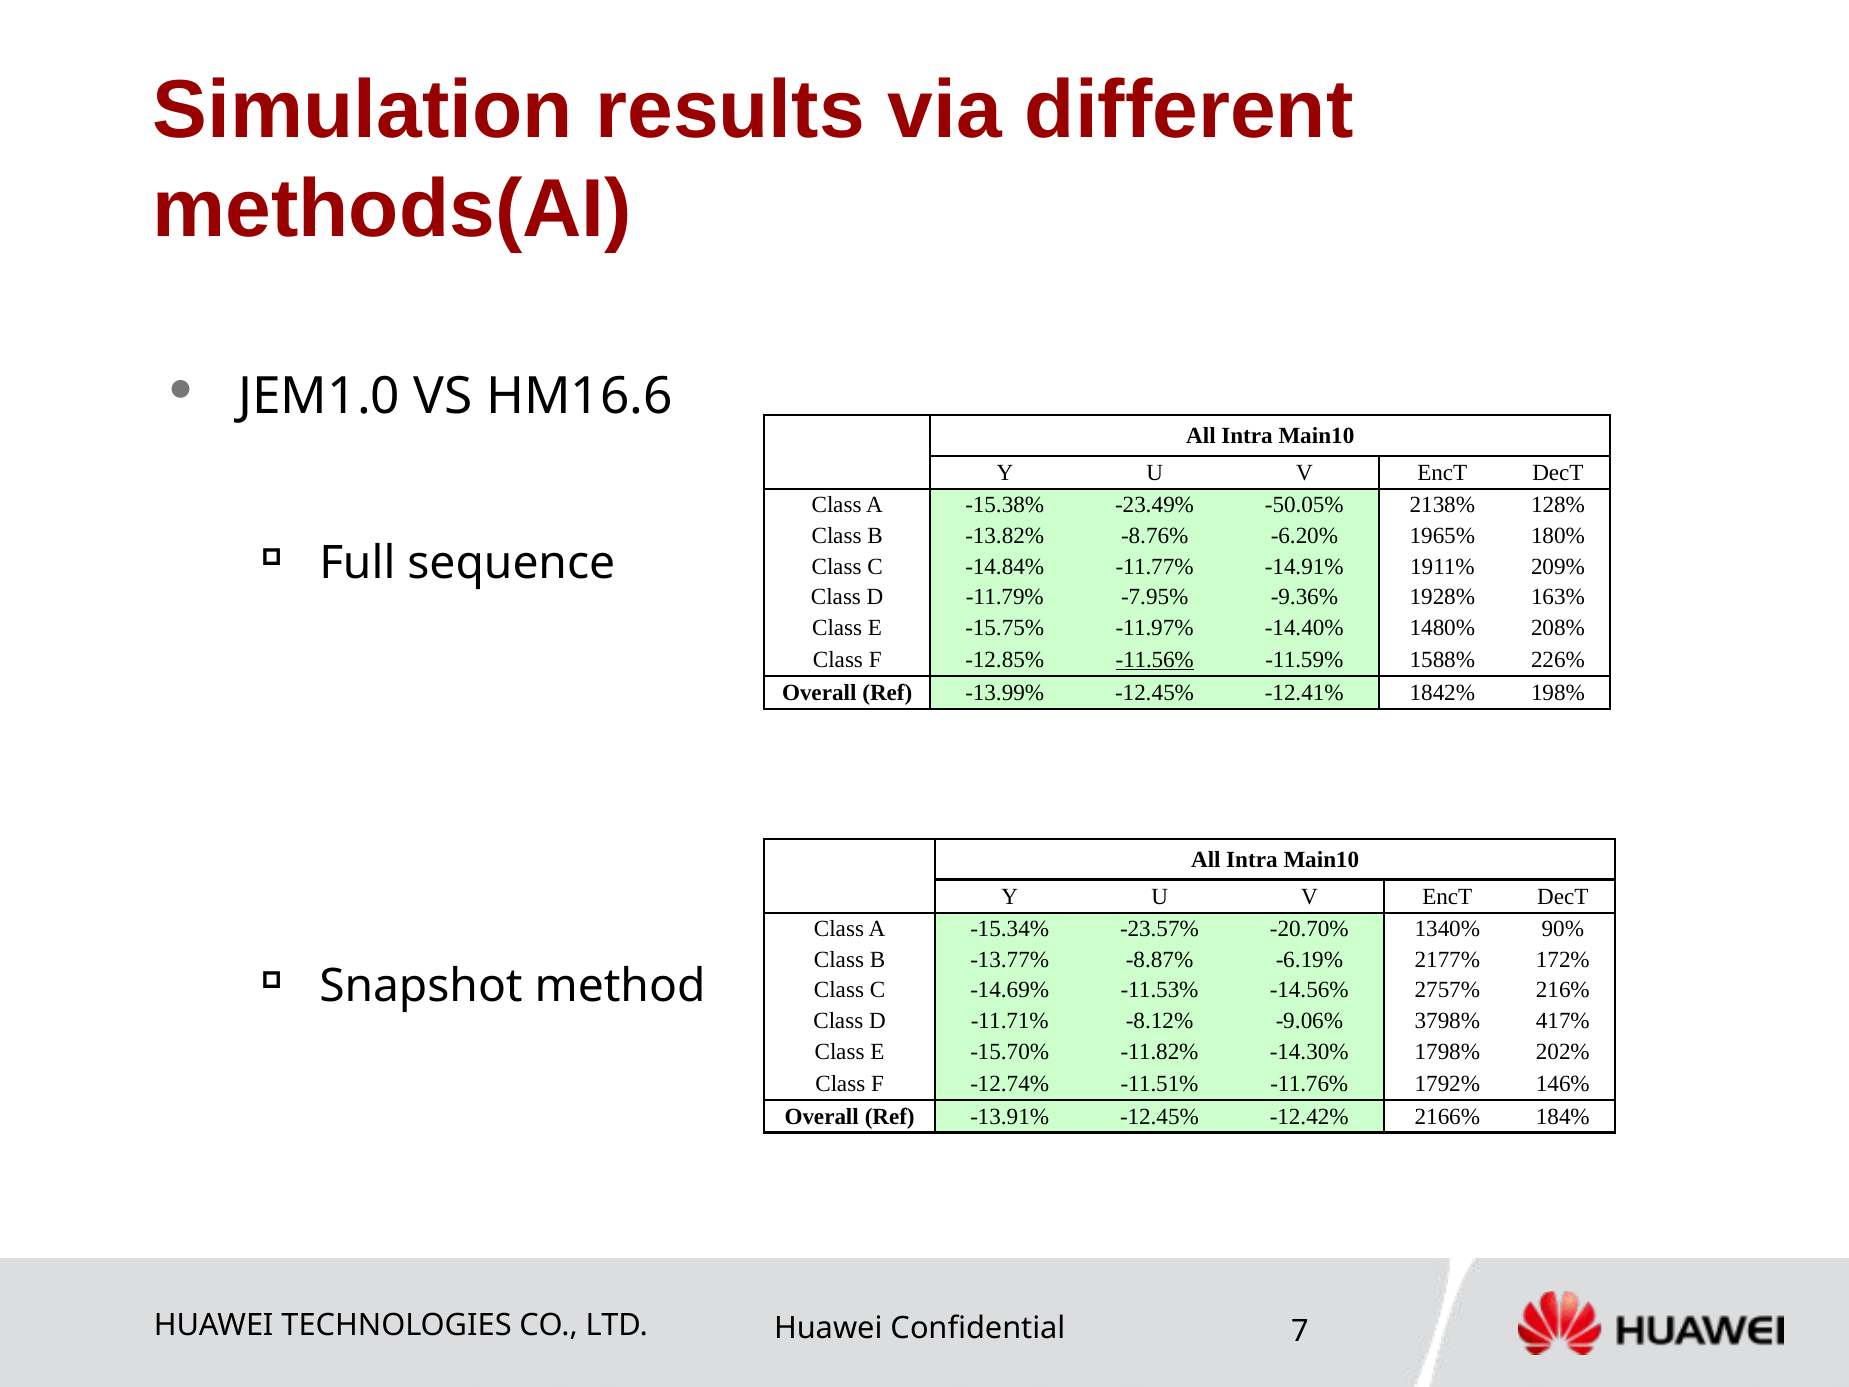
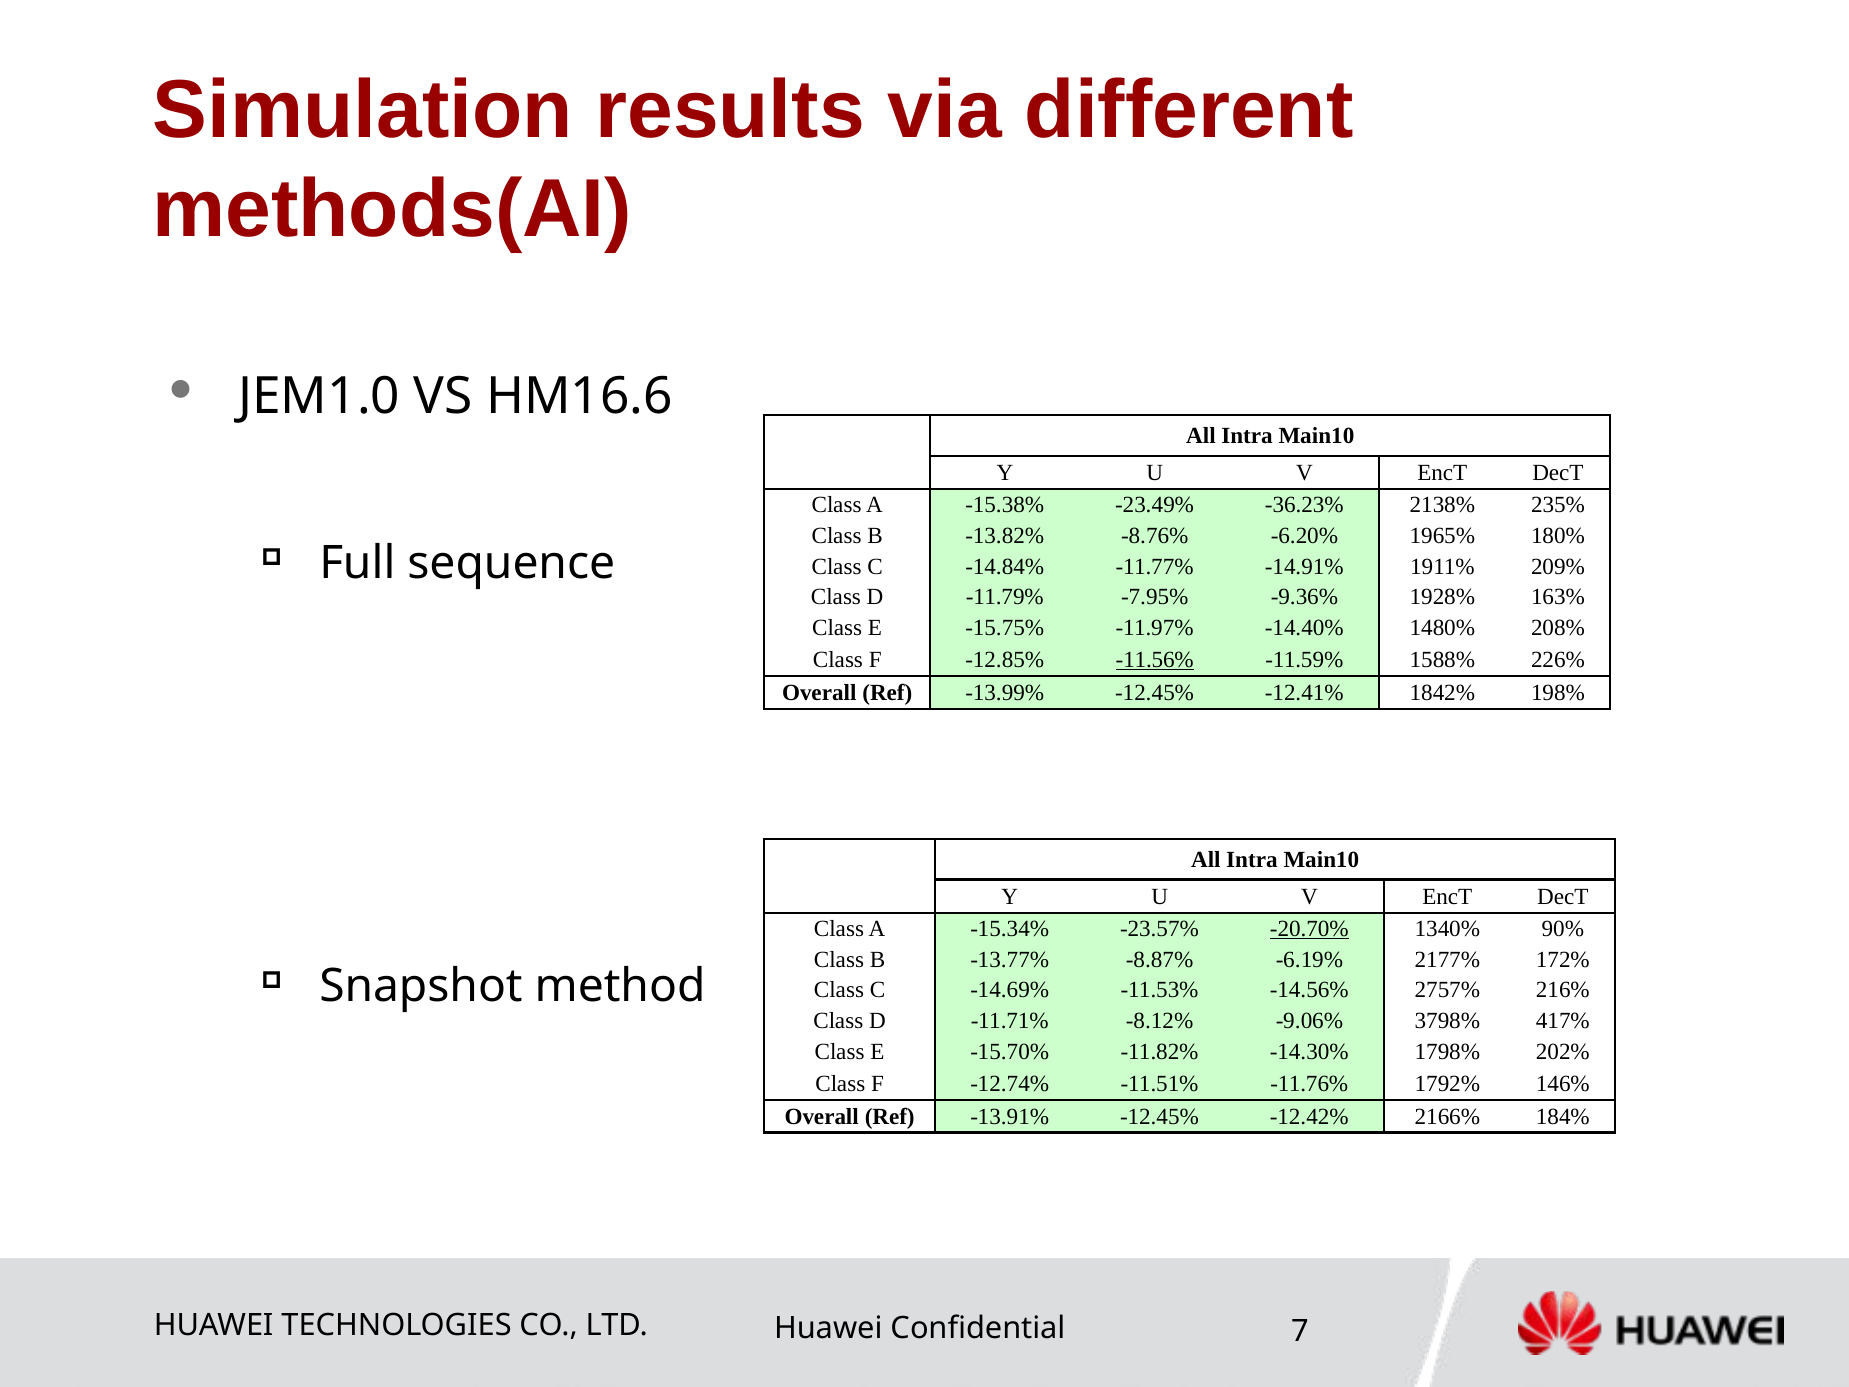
-50.05%: -50.05% -> -36.23%
128%: 128% -> 235%
-20.70% underline: none -> present
